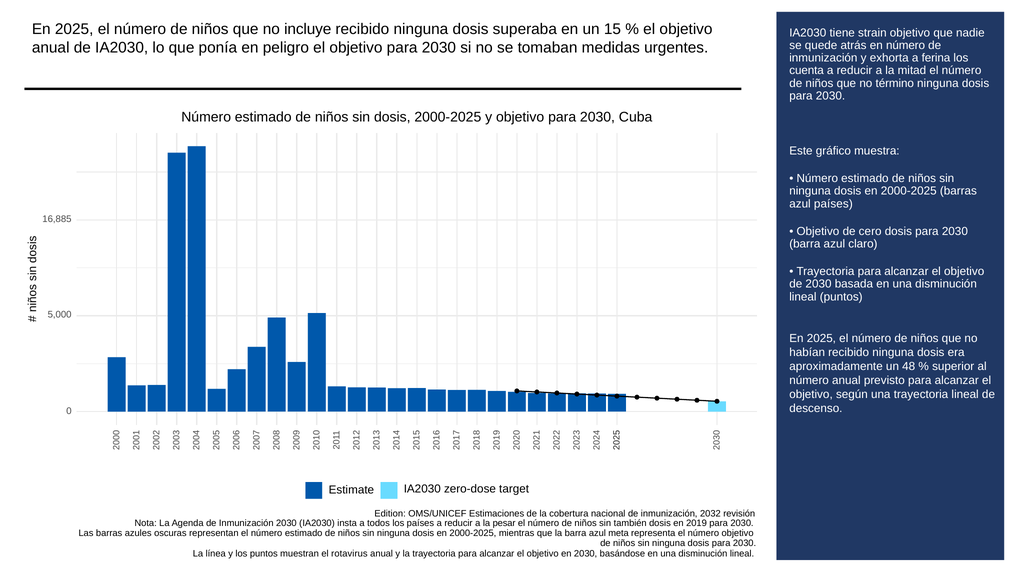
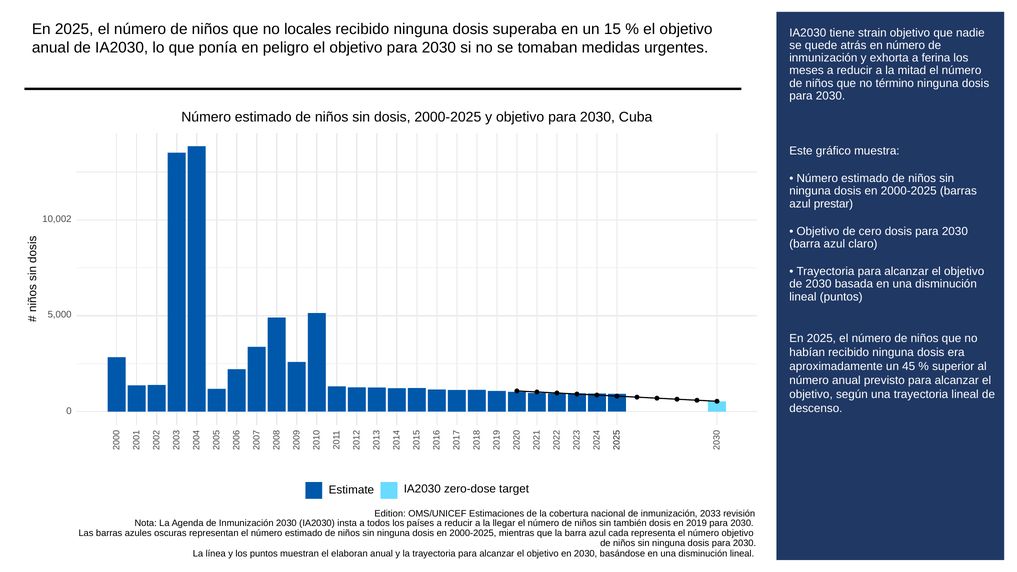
incluye: incluye -> locales
cuenta: cuenta -> meses
azul países: países -> prestar
16,885: 16,885 -> 10,002
48: 48 -> 45
2032: 2032 -> 2033
pesar: pesar -> llegar
meta: meta -> cada
rotavirus: rotavirus -> elaboran
